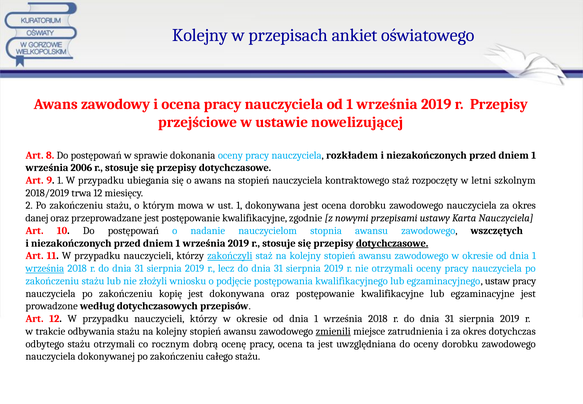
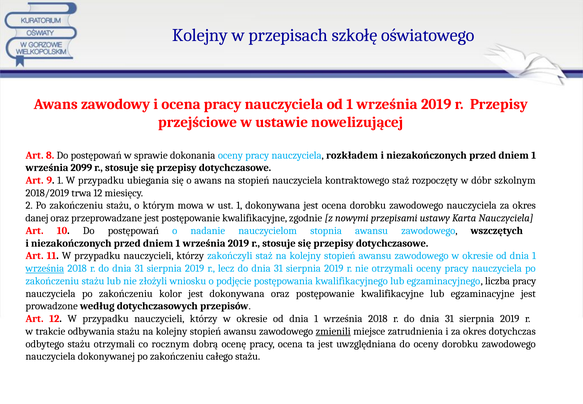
ankiet: ankiet -> szkołę
2006: 2006 -> 2099
letni: letni -> dóbr
dotychczasowe at (392, 243) underline: present -> none
zakończyli underline: present -> none
ustaw: ustaw -> liczba
kopię: kopię -> kolor
